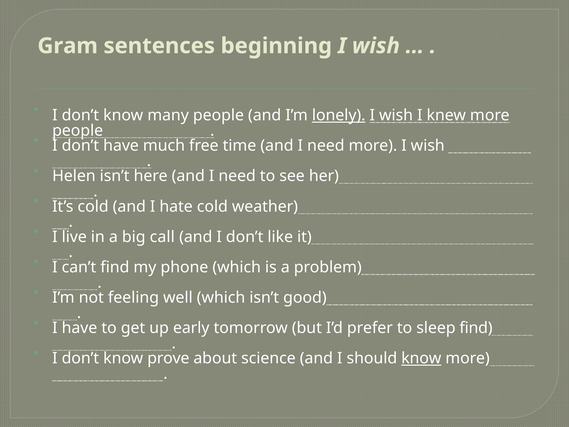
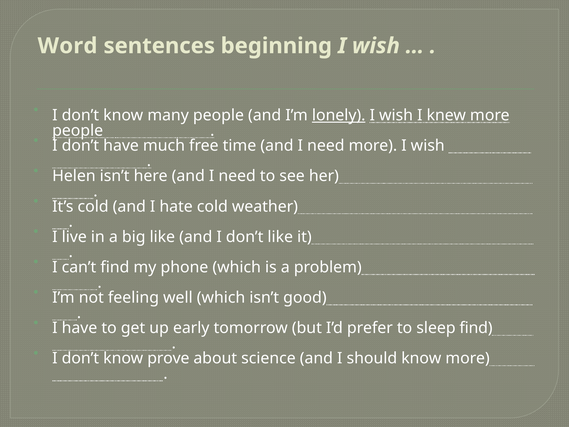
Gram: Gram -> Word
big call: call -> like
know at (421, 358) underline: present -> none
